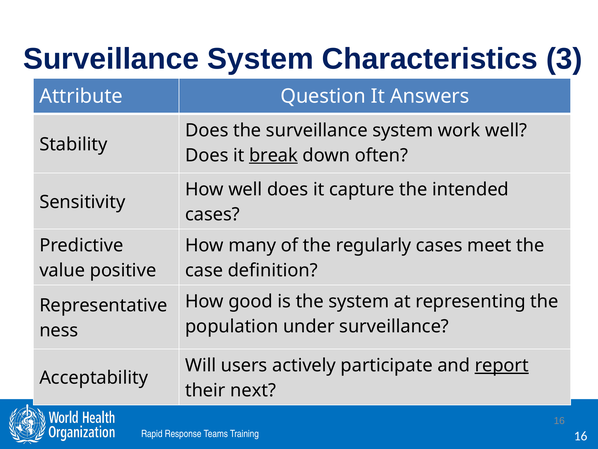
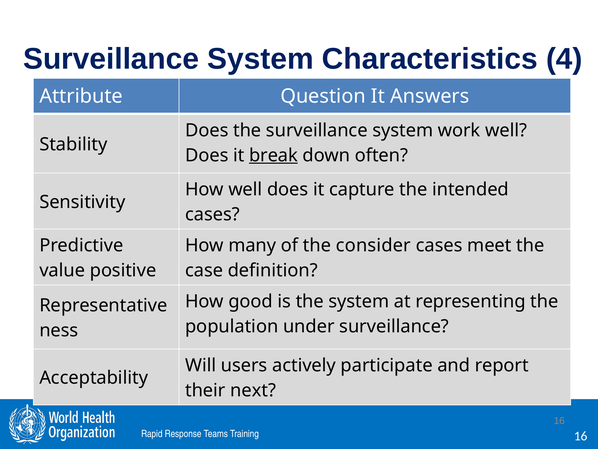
3: 3 -> 4
regularly: regularly -> consider
report underline: present -> none
